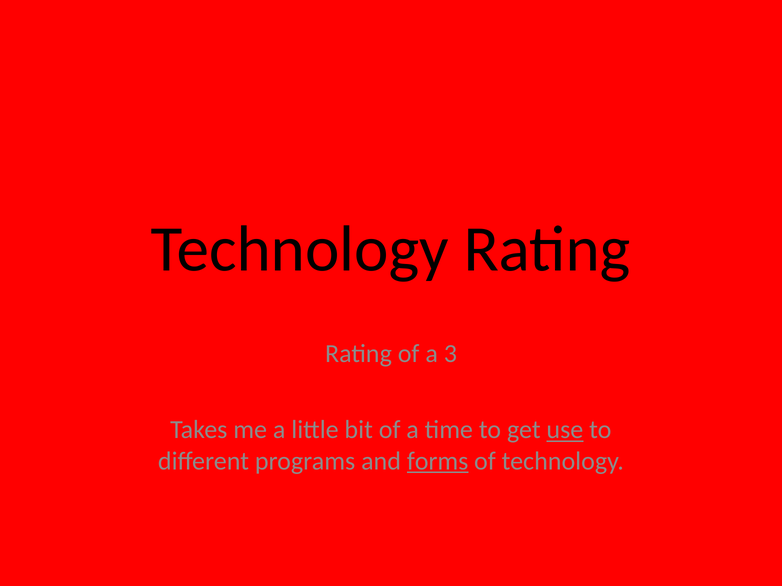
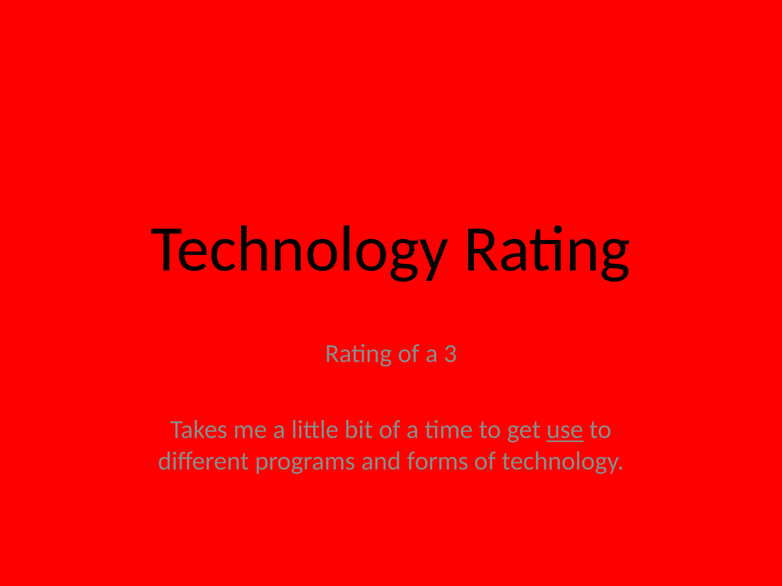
forms underline: present -> none
